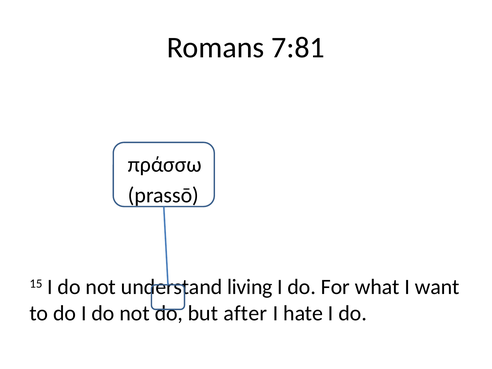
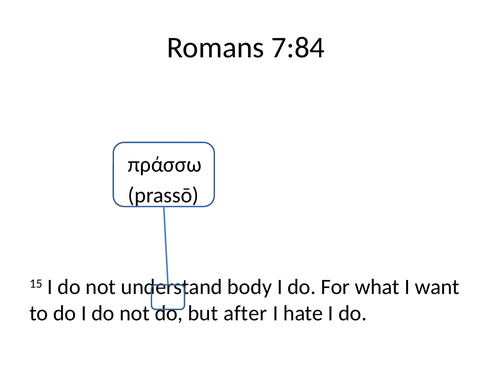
7:81: 7:81 -> 7:84
living: living -> body
